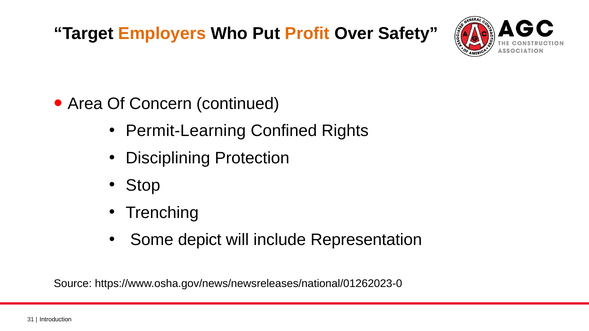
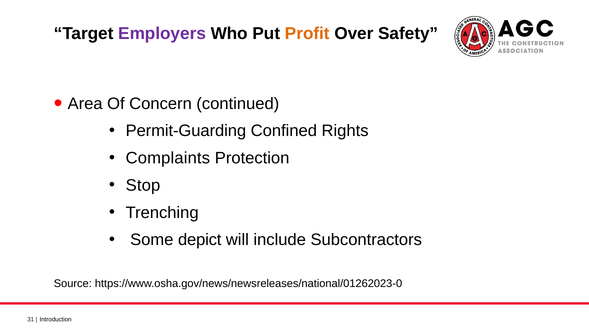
Employers colour: orange -> purple
Permit-Learning: Permit-Learning -> Permit-Guarding
Disciplining: Disciplining -> Complaints
Representation: Representation -> Subcontractors
